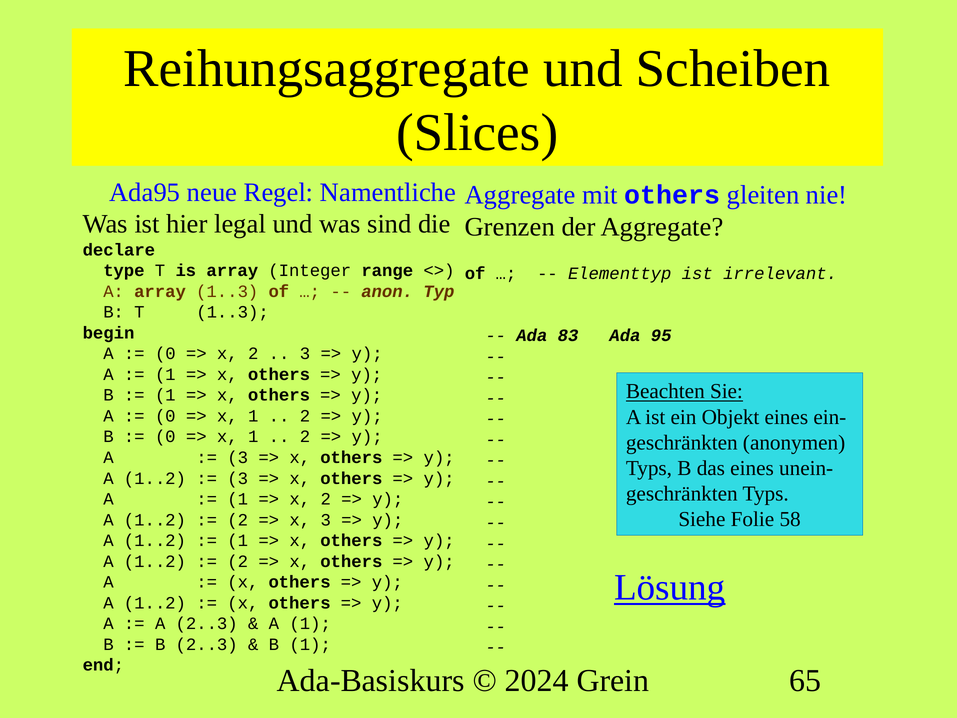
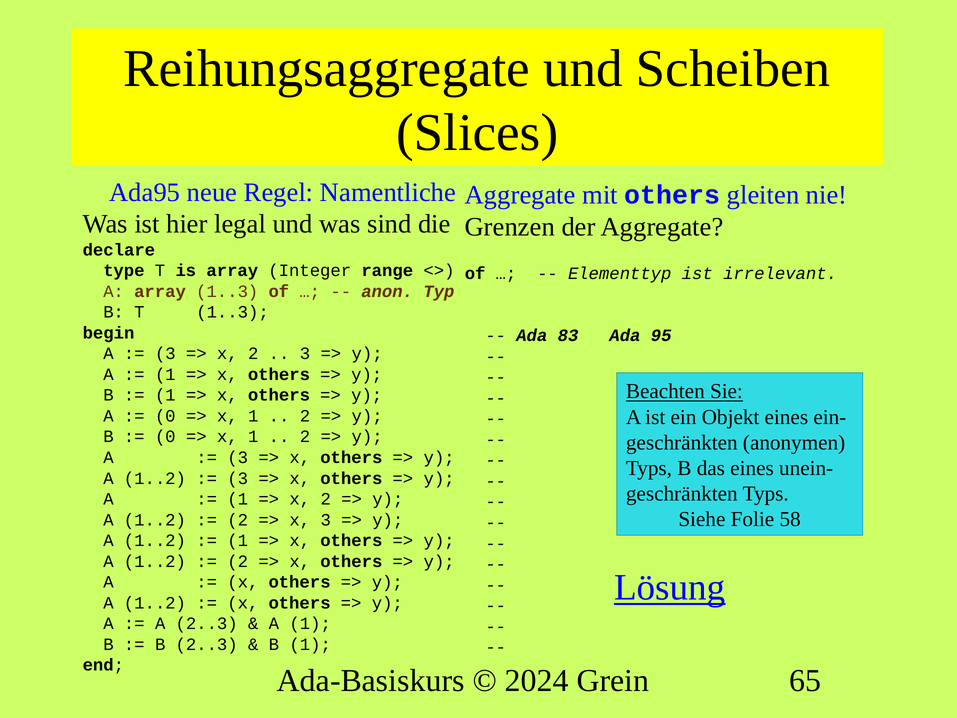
0 at (165, 354): 0 -> 3
